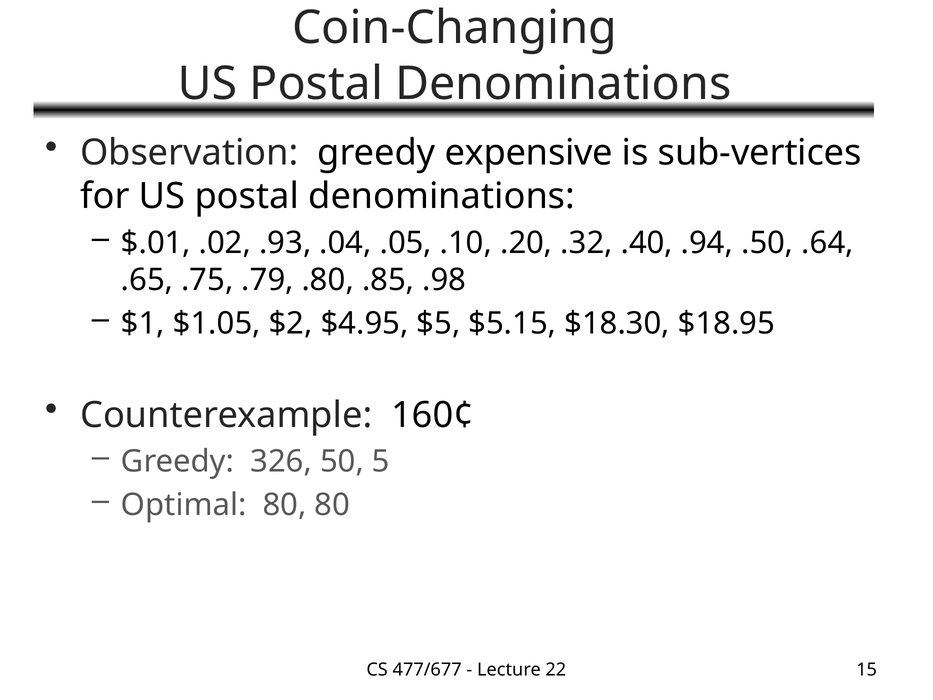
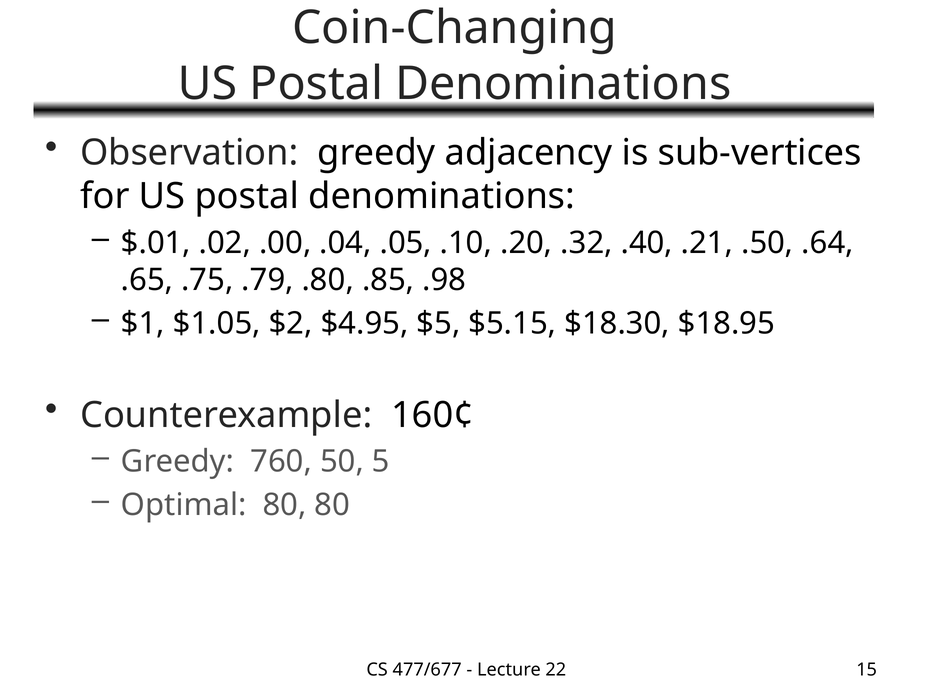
expensive: expensive -> adjacency
.93: .93 -> .00
.94: .94 -> .21
326: 326 -> 760
